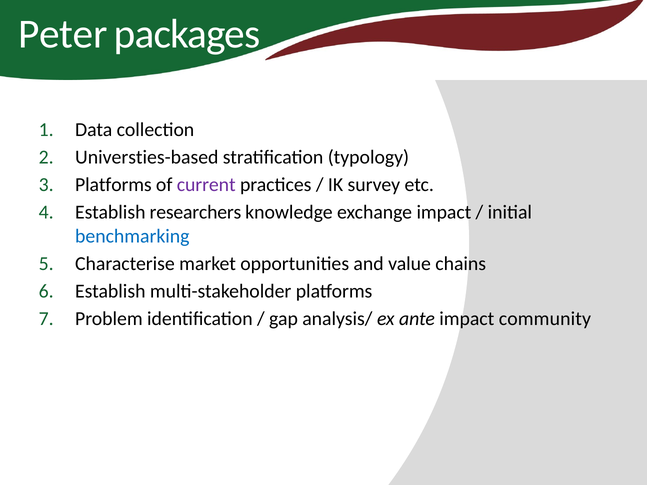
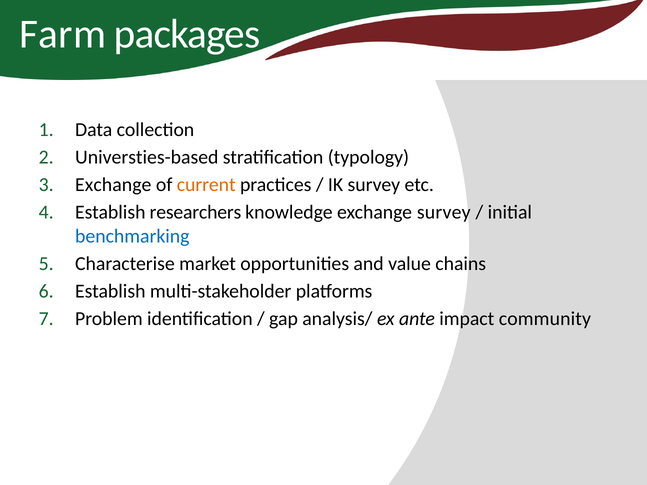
Peter: Peter -> Farm
Platforms at (113, 185): Platforms -> Exchange
current colour: purple -> orange
exchange impact: impact -> survey
